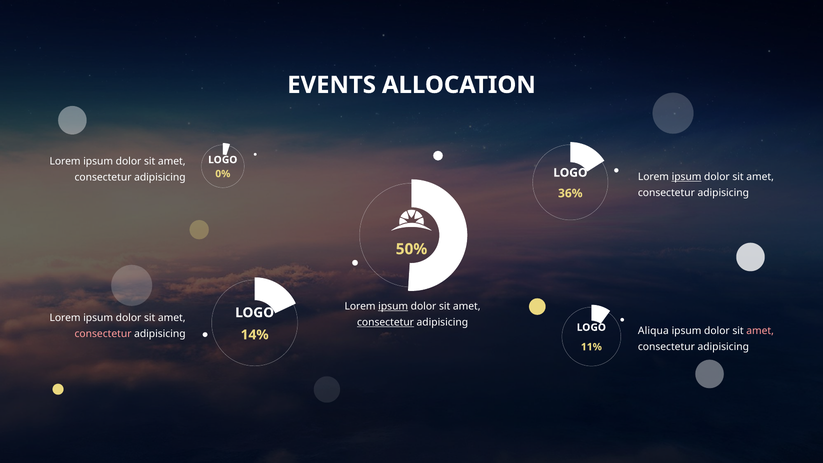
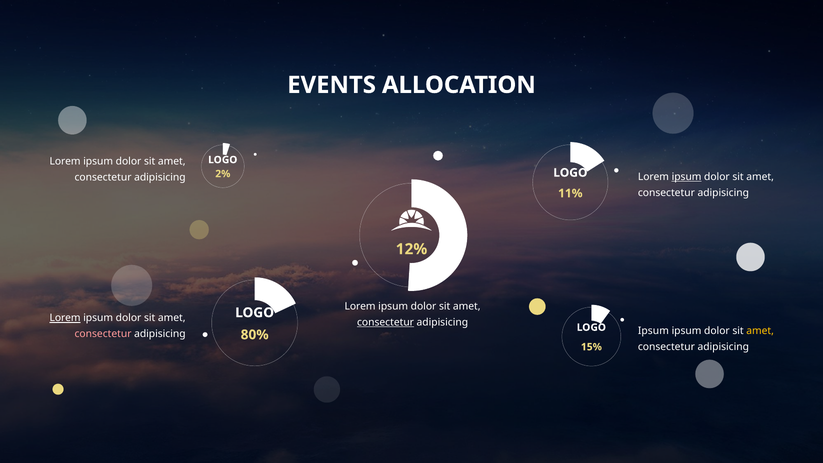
0%: 0% -> 2%
36%: 36% -> 11%
50%: 50% -> 12%
ipsum at (393, 306) underline: present -> none
Lorem at (65, 318) underline: none -> present
Aliqua at (653, 331): Aliqua -> Ipsum
amet at (760, 331) colour: pink -> yellow
14%: 14% -> 80%
11%: 11% -> 15%
